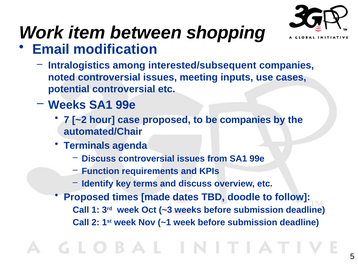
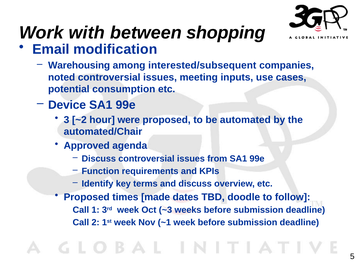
item: item -> with
Intralogistics: Intralogistics -> Warehousing
potential controversial: controversial -> consumption
Weeks at (67, 105): Weeks -> Device
7: 7 -> 3
case: case -> were
be companies: companies -> automated
Terminals: Terminals -> Approved
